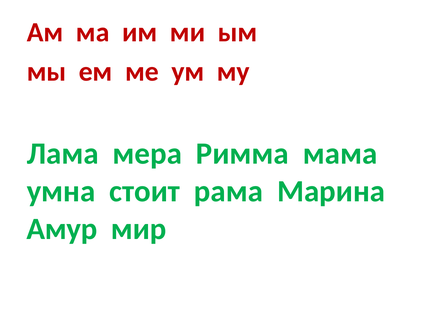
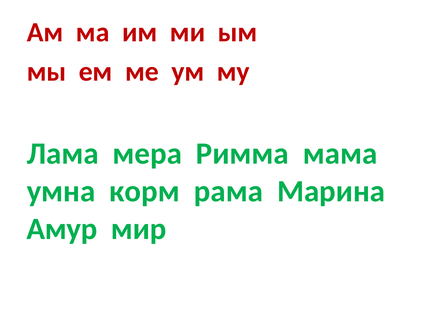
стоит: стоит -> корм
